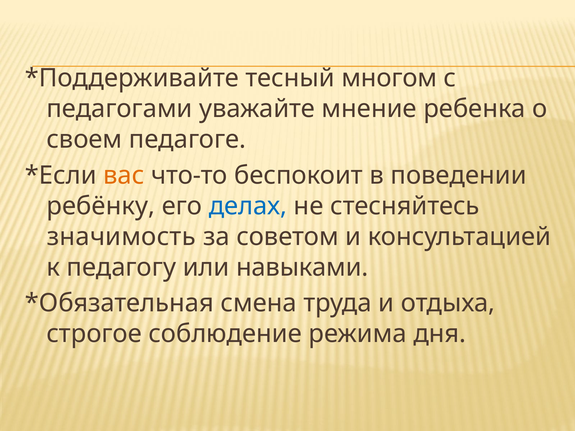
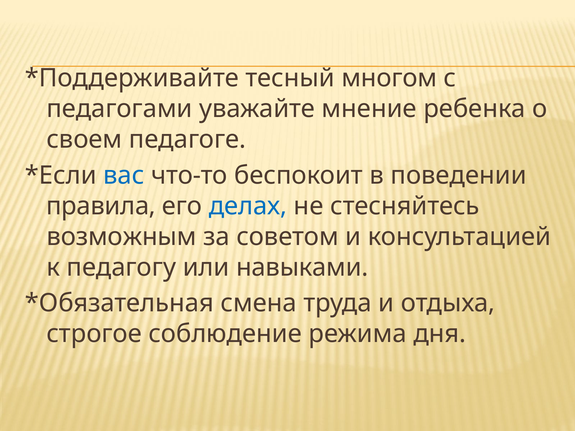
вас colour: orange -> blue
ребёнку: ребёнку -> правила
значимость: значимость -> возможным
